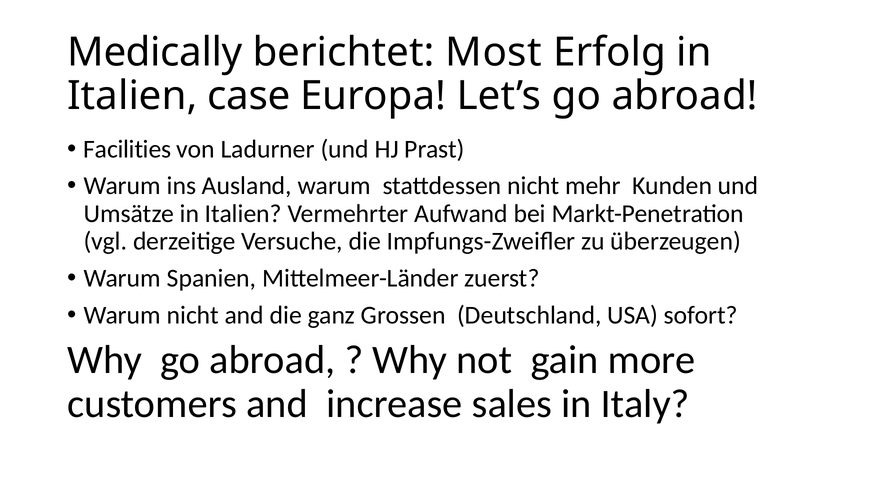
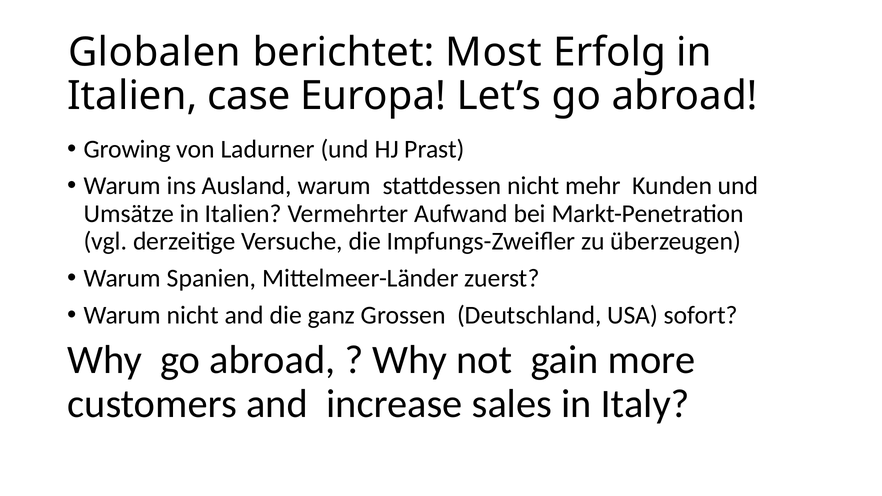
Medically: Medically -> Globalen
Facilities: Facilities -> Growing
